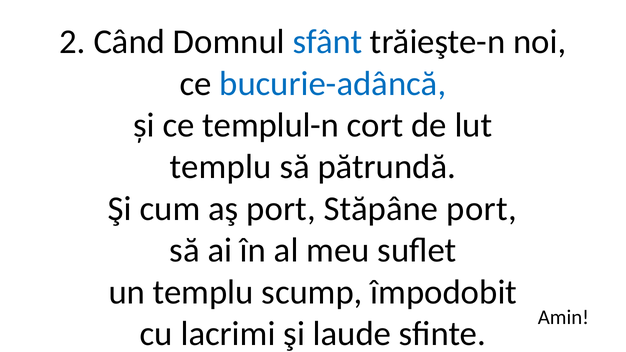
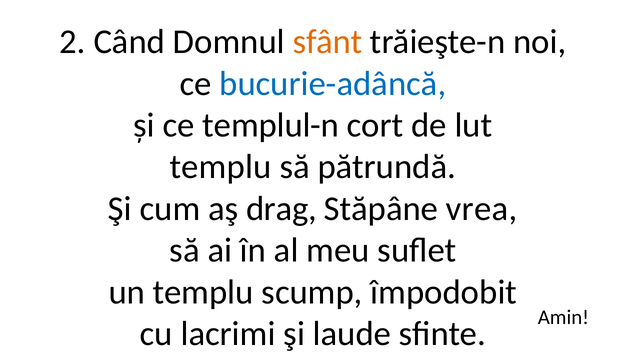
sfânt colour: blue -> orange
aş port: port -> drag
Stăpâne port: port -> vrea
